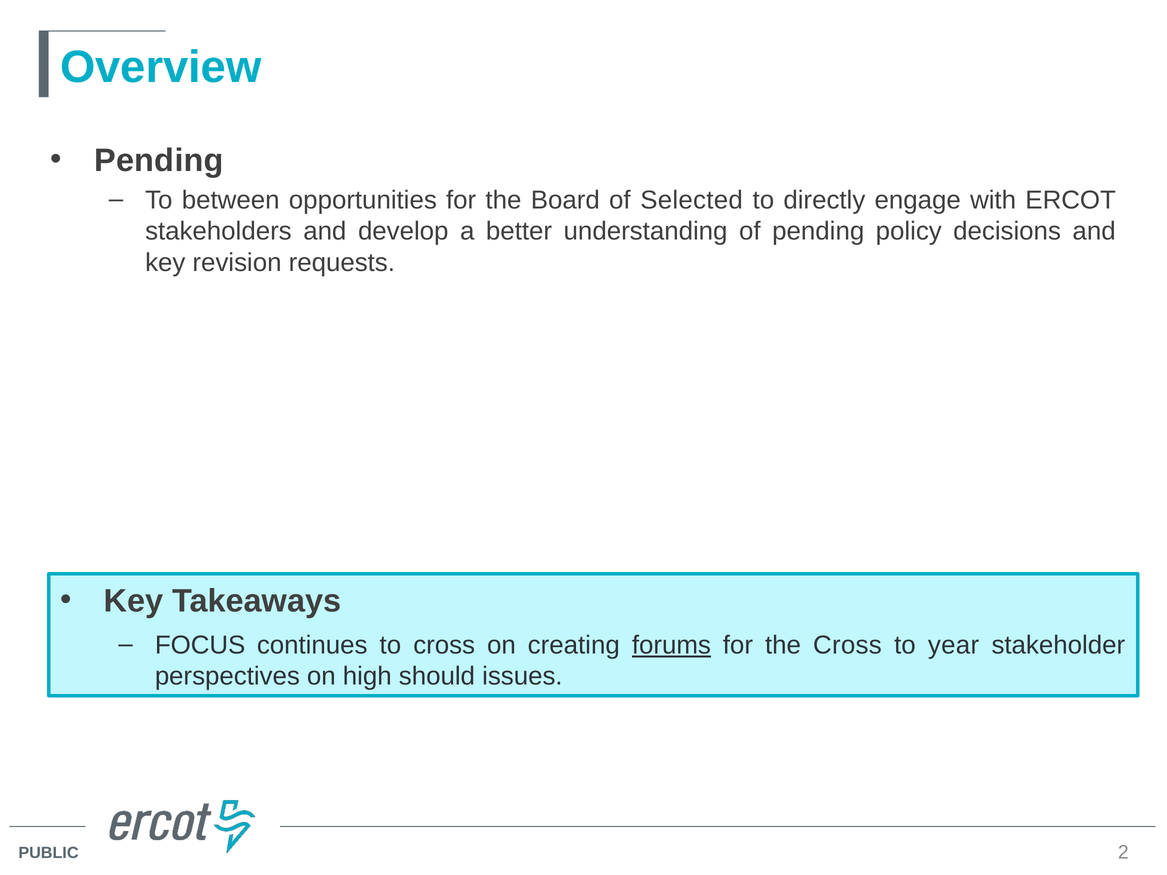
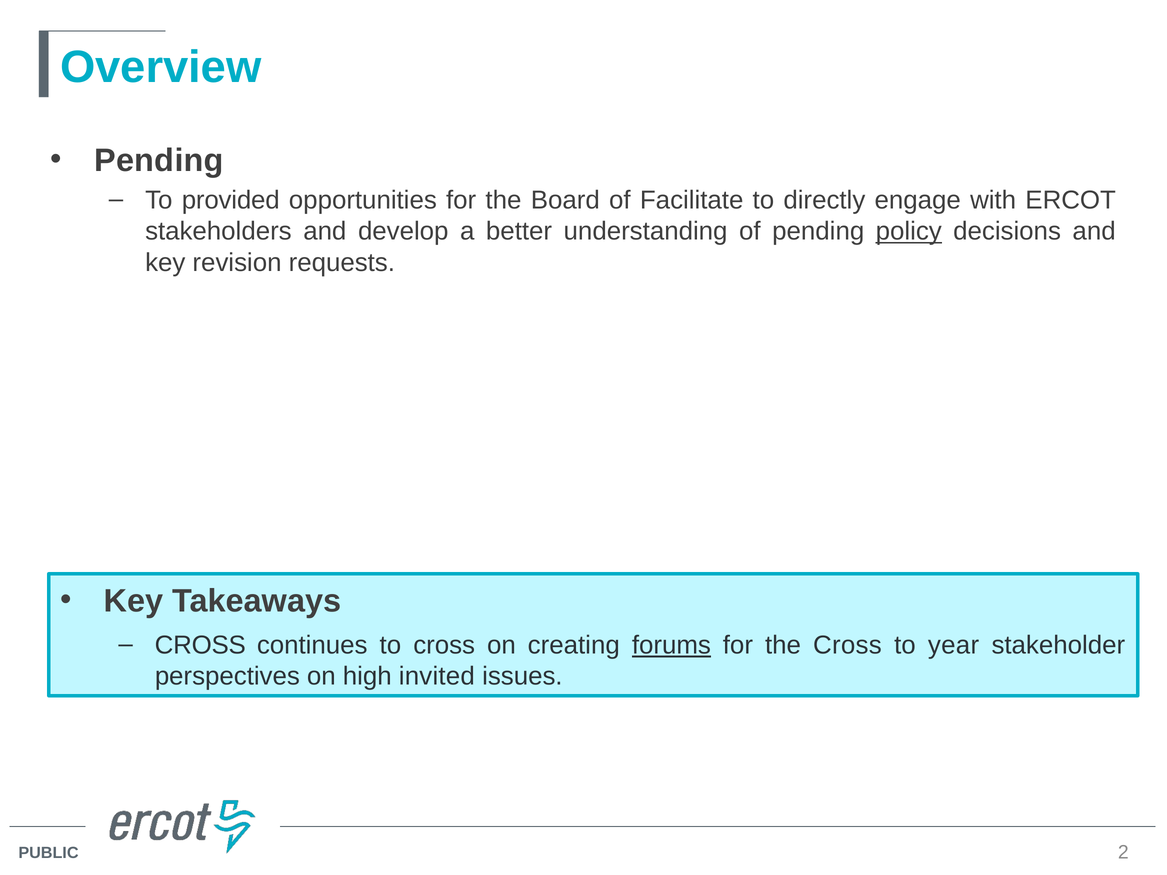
between: between -> provided
Selected: Selected -> Facilitate
policy underline: none -> present
FOCUS at (200, 646): FOCUS -> CROSS
should: should -> invited
